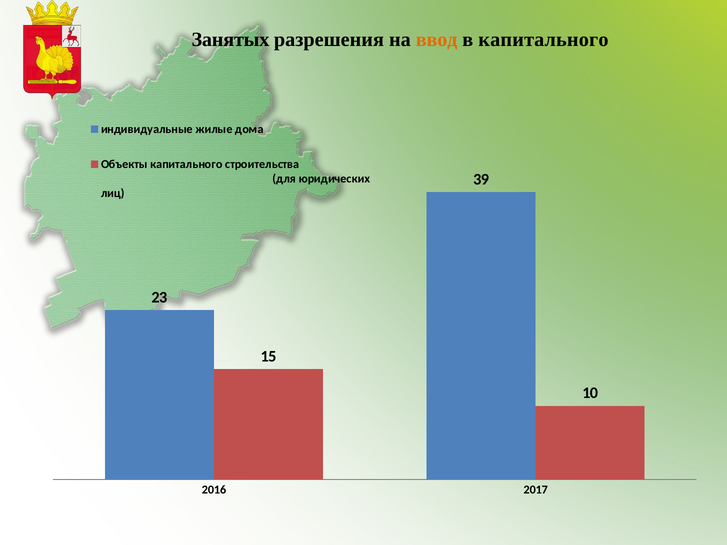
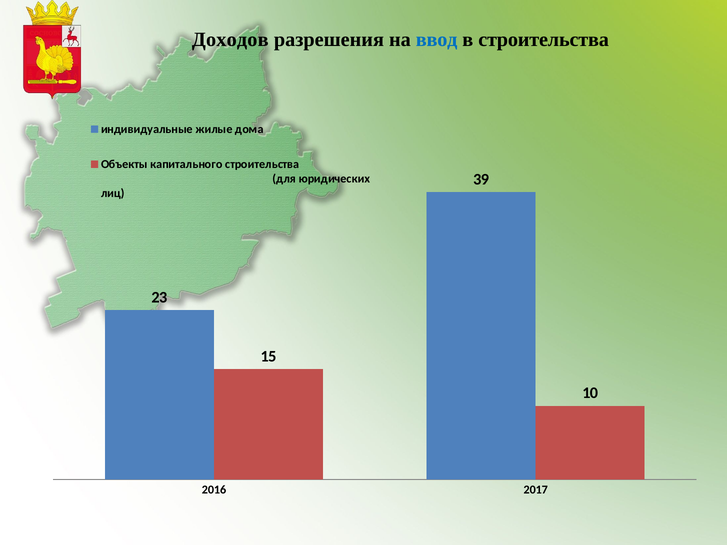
Занятых: Занятых -> Доходов
ввод colour: orange -> blue
в капитального: капитального -> строительства
